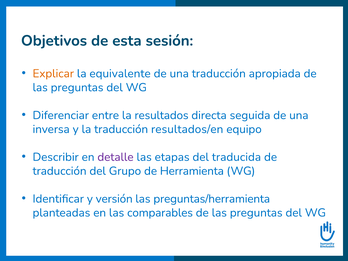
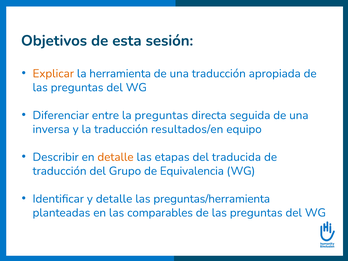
equivalente: equivalente -> herramienta
la resultados: resultados -> preguntas
detalle at (115, 157) colour: purple -> orange
Herramienta: Herramienta -> Equivalencia
y versión: versión -> detalle
